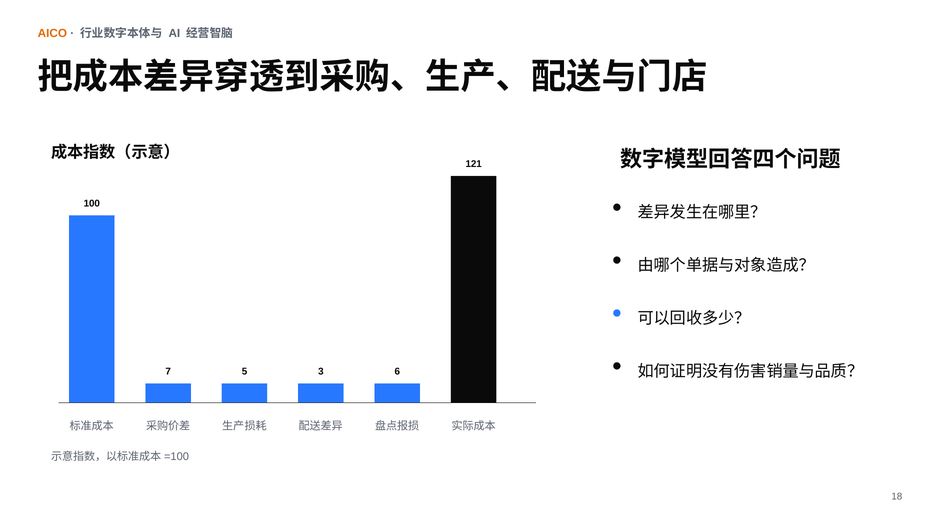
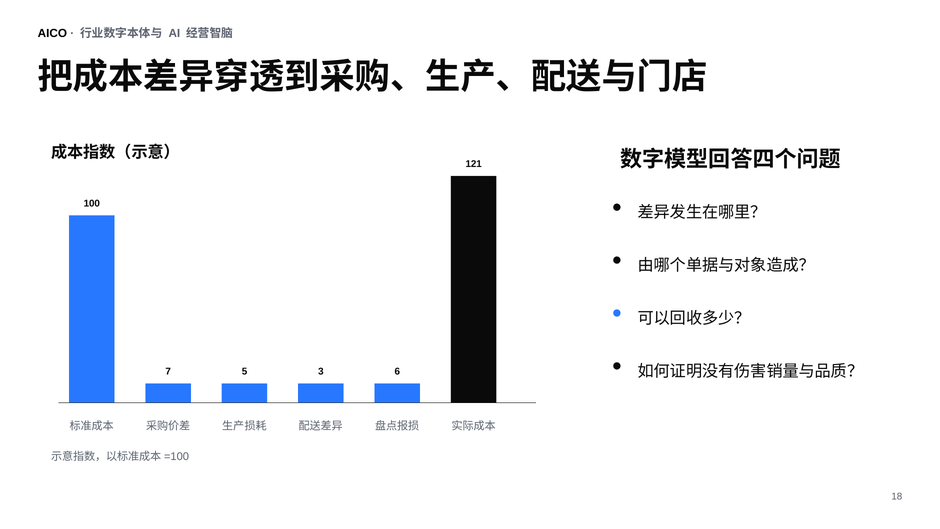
AICO colour: orange -> black
